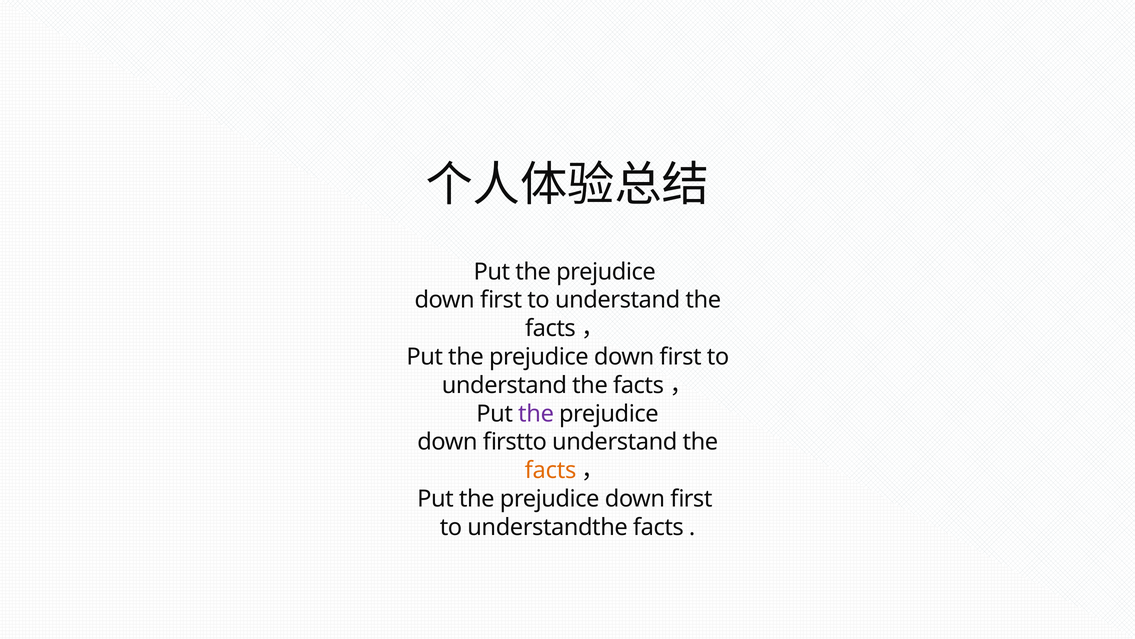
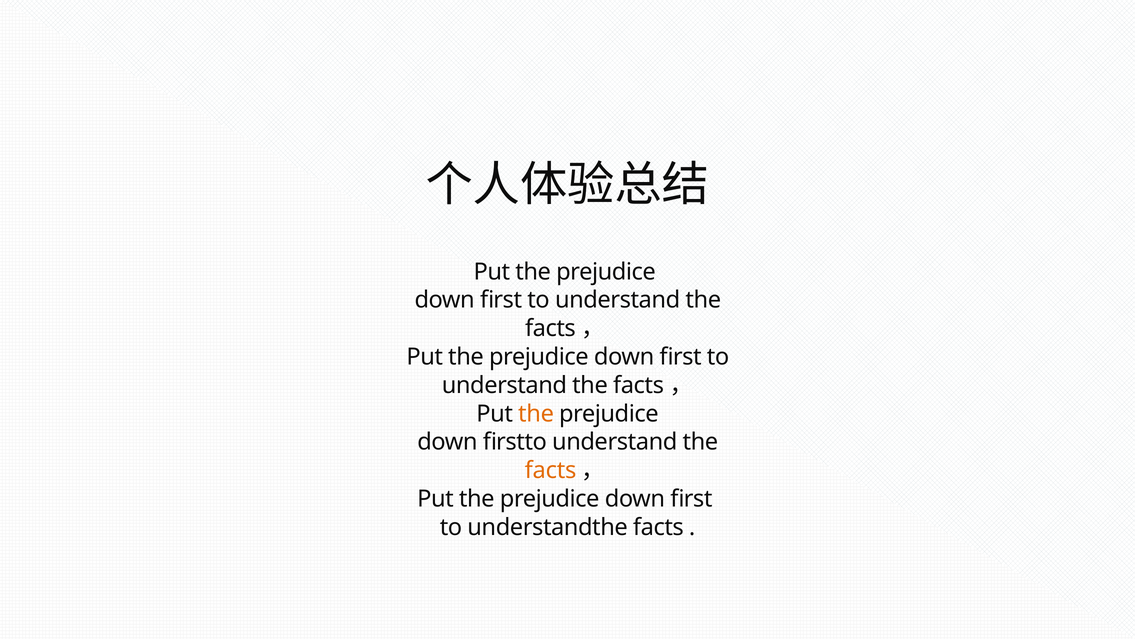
the at (536, 413) colour: purple -> orange
